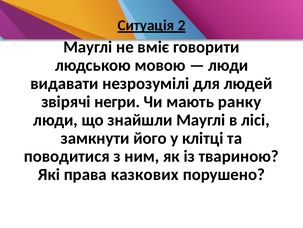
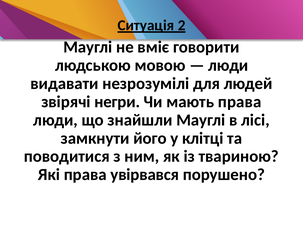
мають ранку: ранку -> права
казкових: казкових -> увірвався
